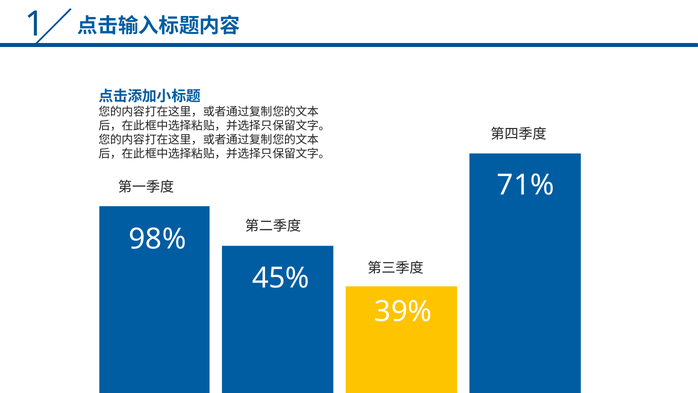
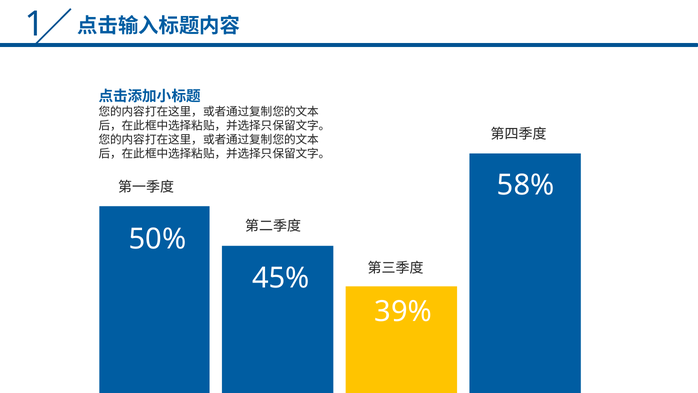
71%: 71% -> 58%
98%: 98% -> 50%
